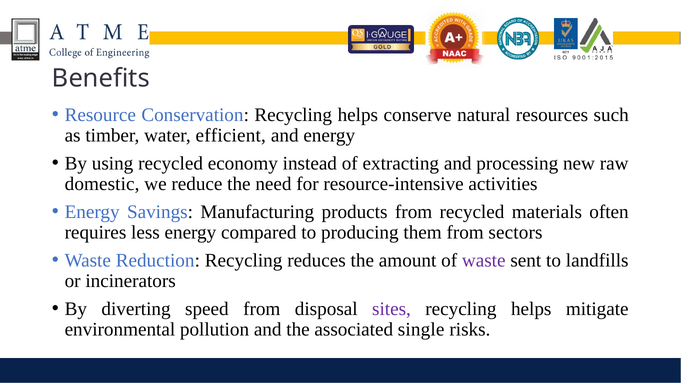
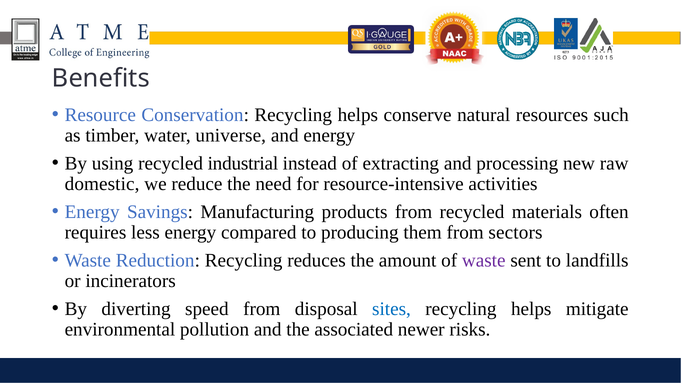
efficient: efficient -> universe
economy: economy -> industrial
sites colour: purple -> blue
single: single -> newer
